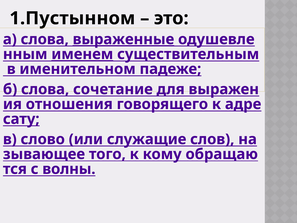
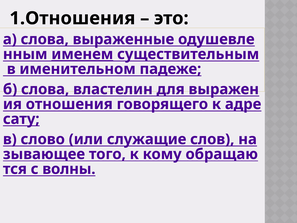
1.Пустынном: 1.Пустынном -> 1.Отношения
выраженные underline: present -> none
сочетание: сочетание -> властелин
